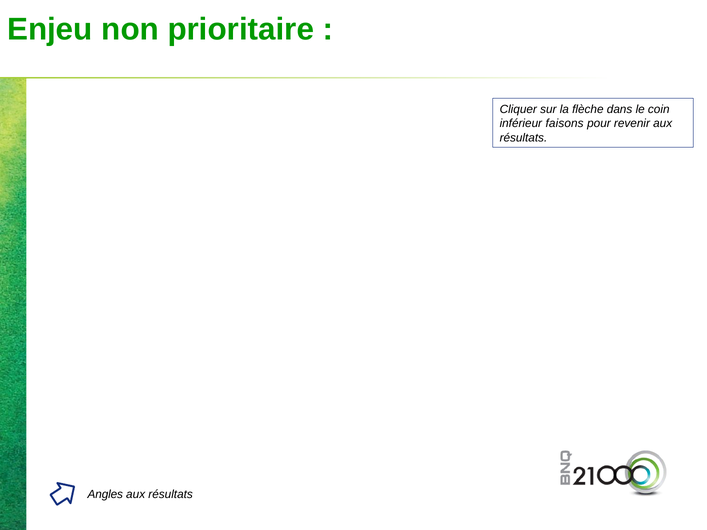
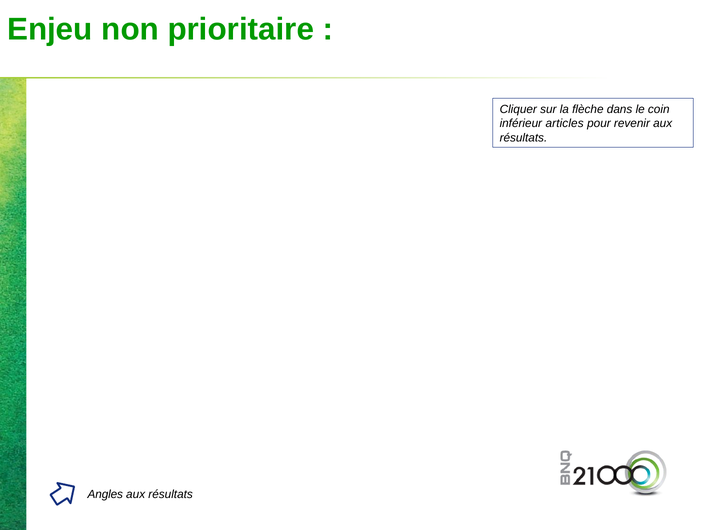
faisons: faisons -> articles
